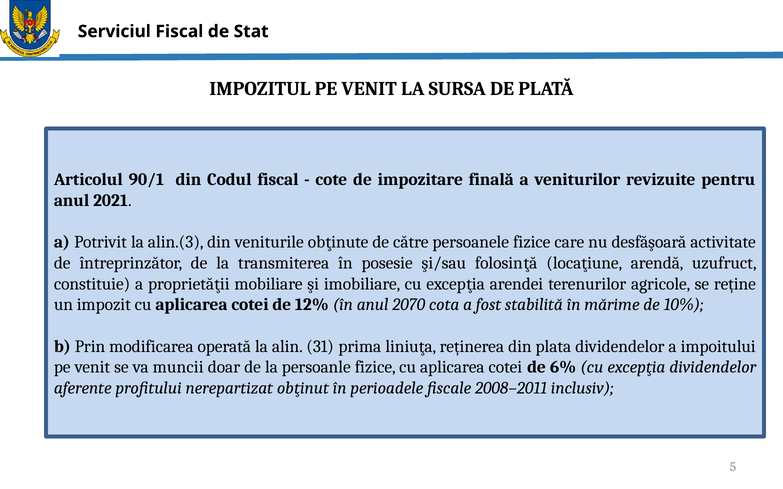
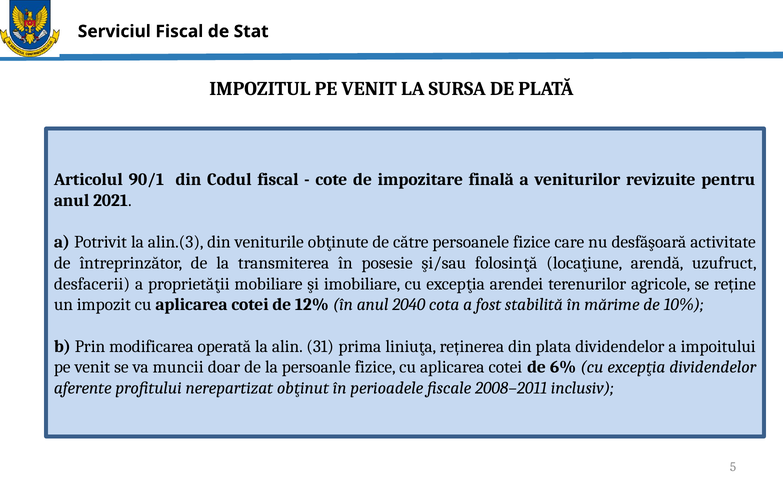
constituie: constituie -> desfacerii
2070: 2070 -> 2040
